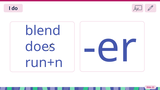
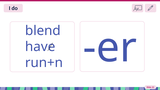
does: does -> have
